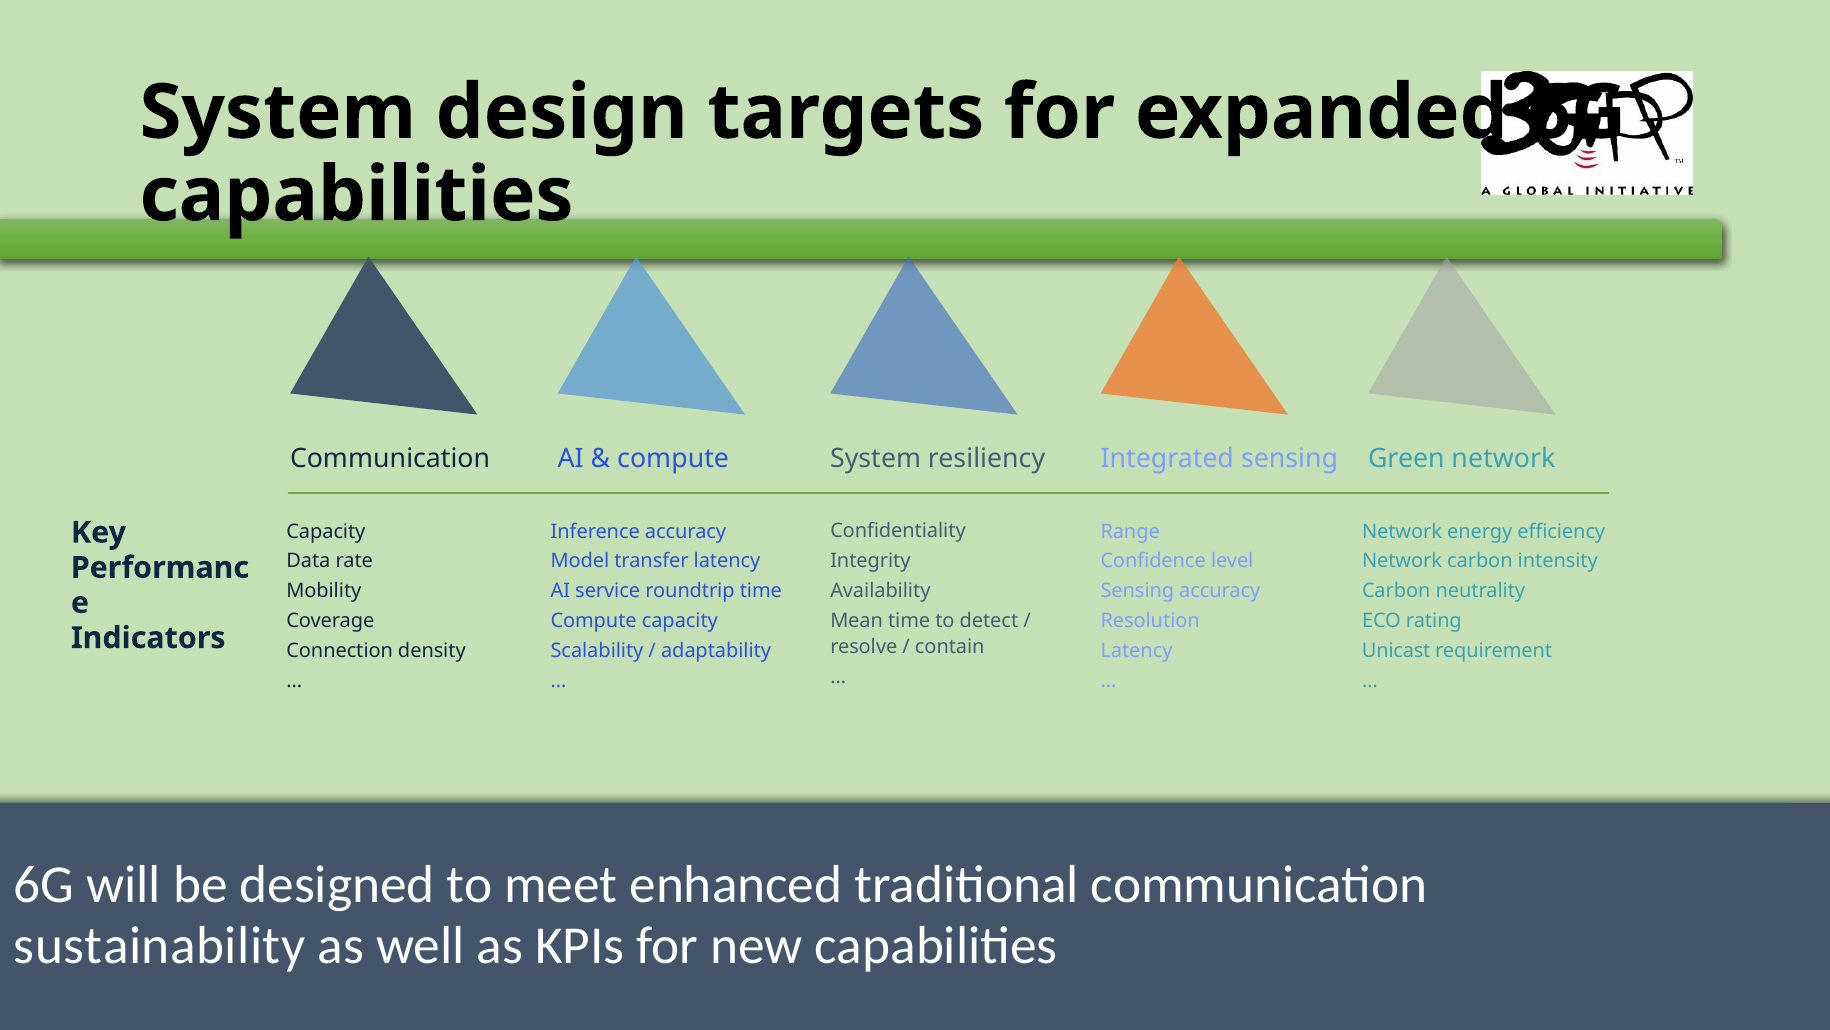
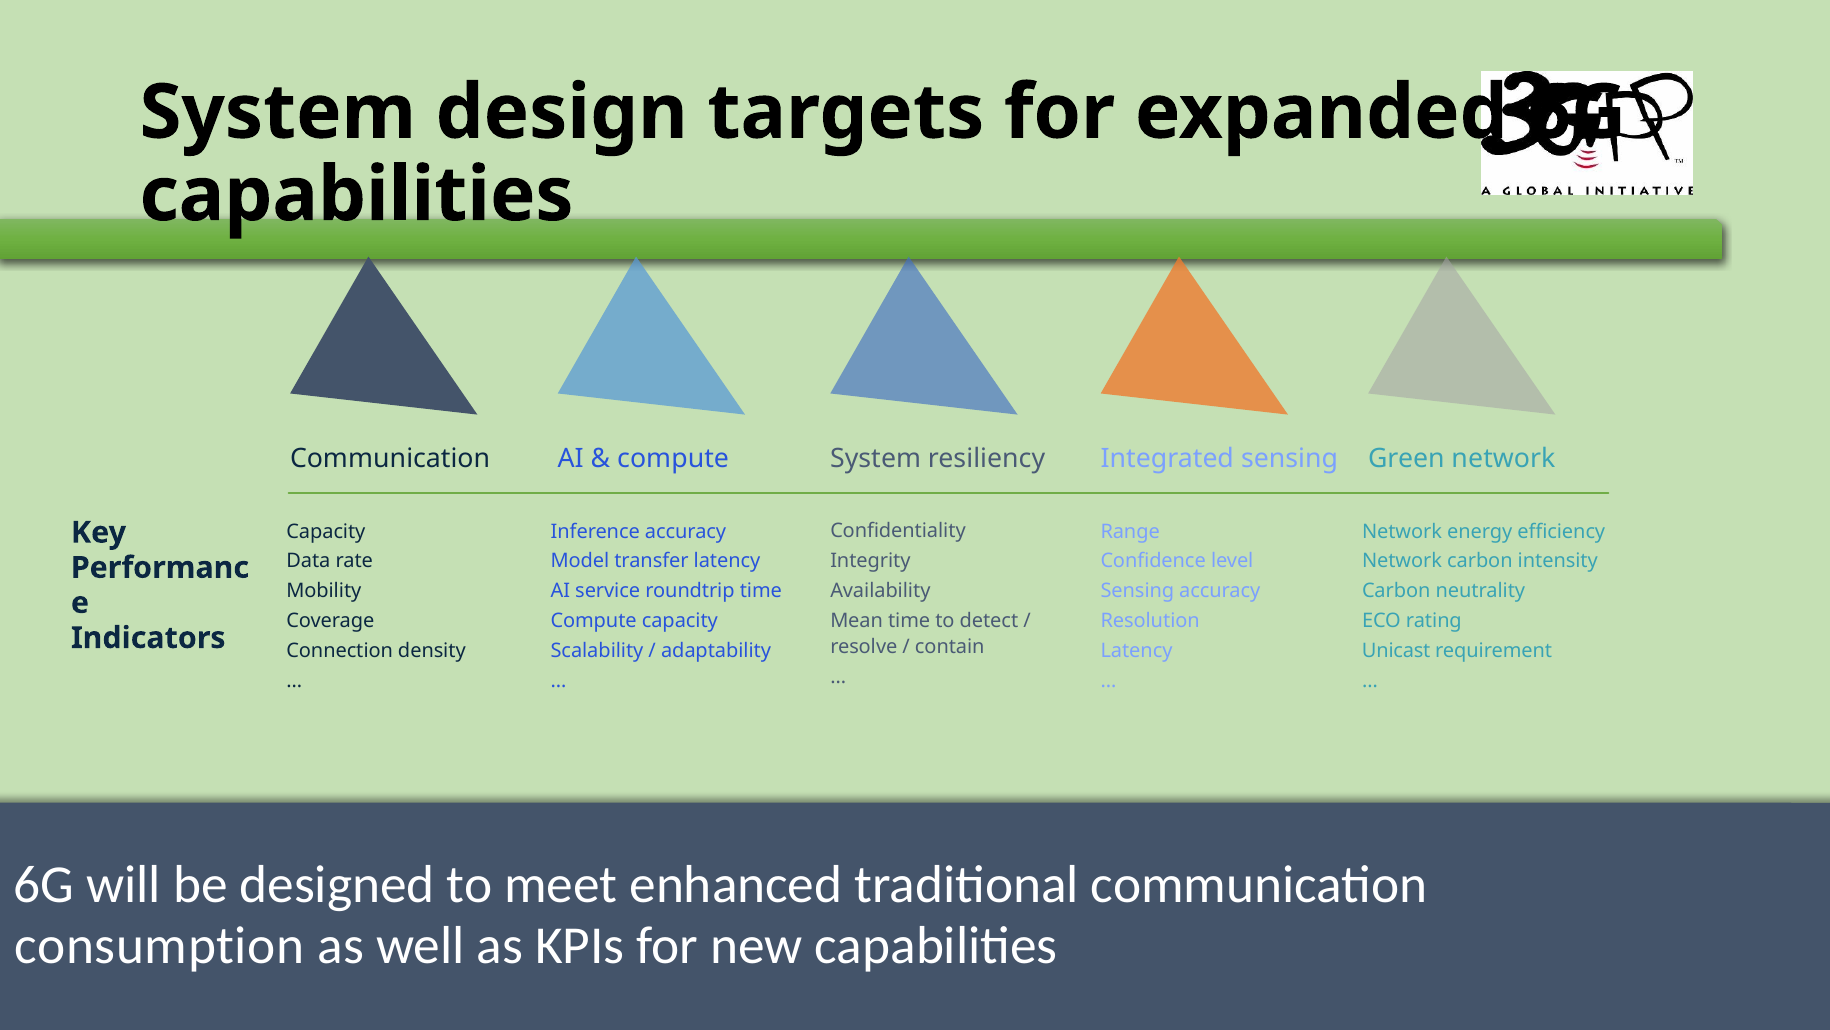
sustainability: sustainability -> consumption
